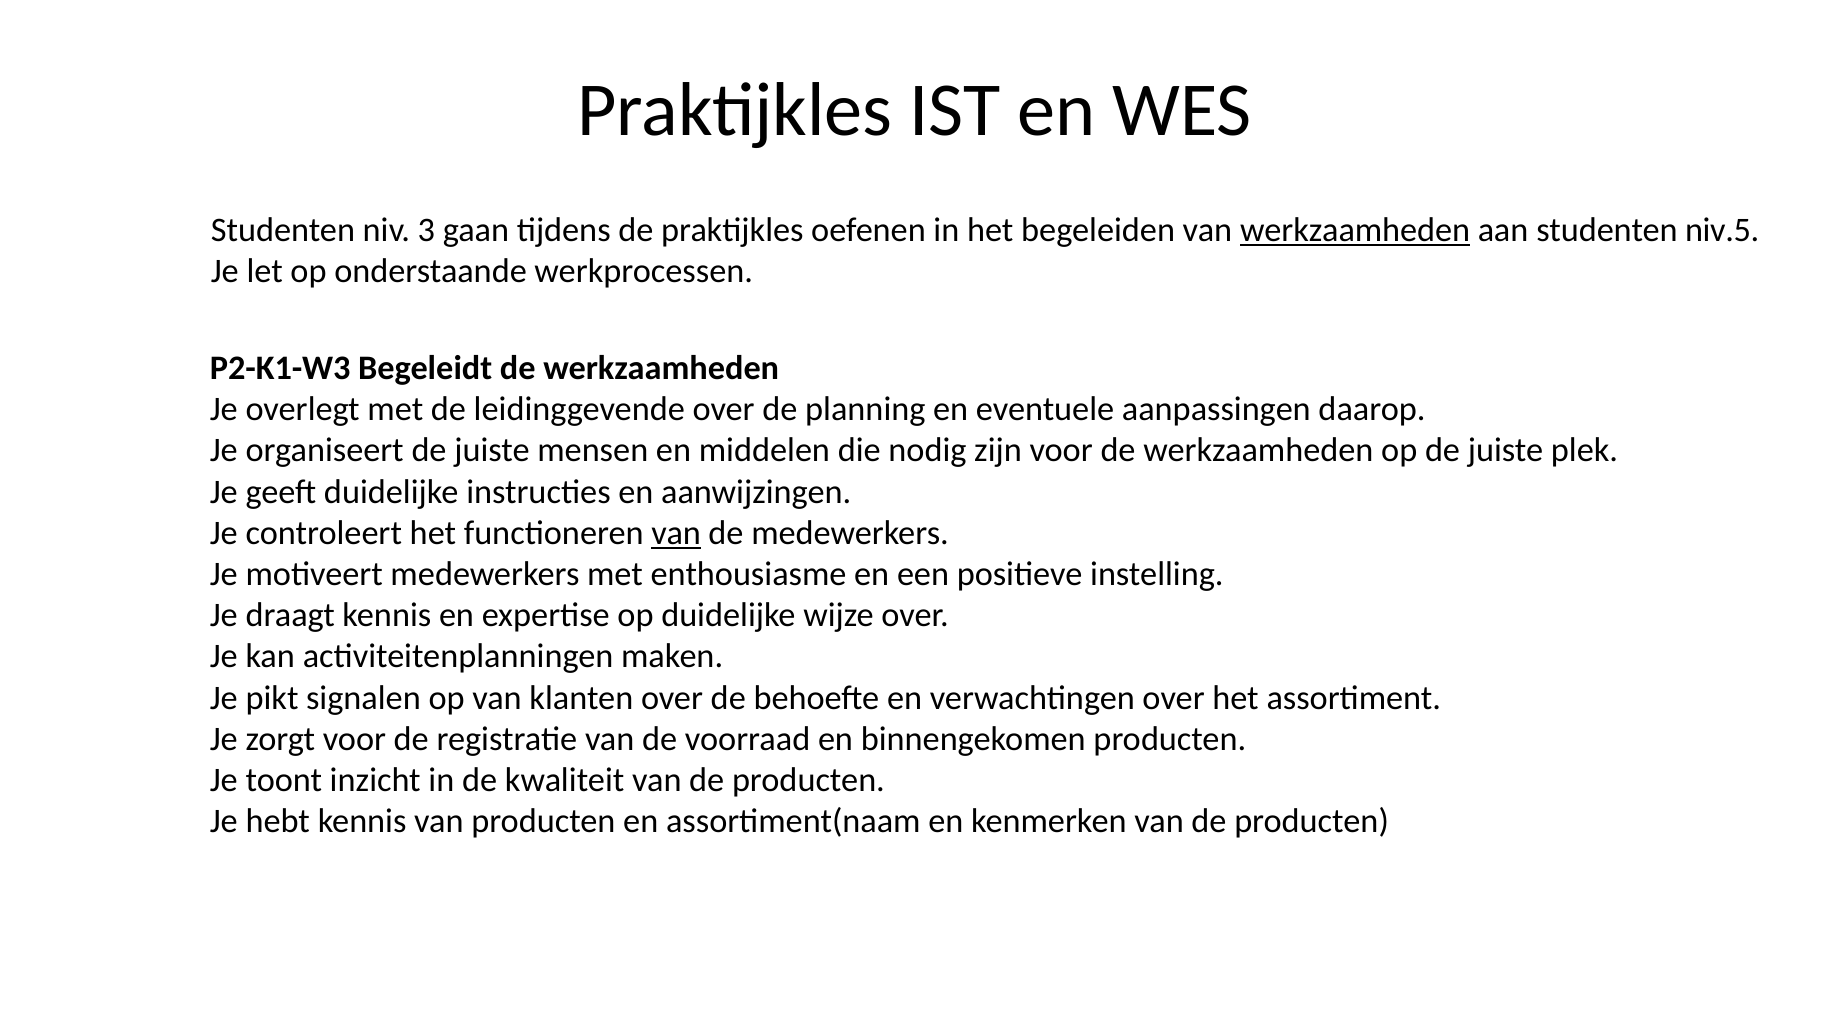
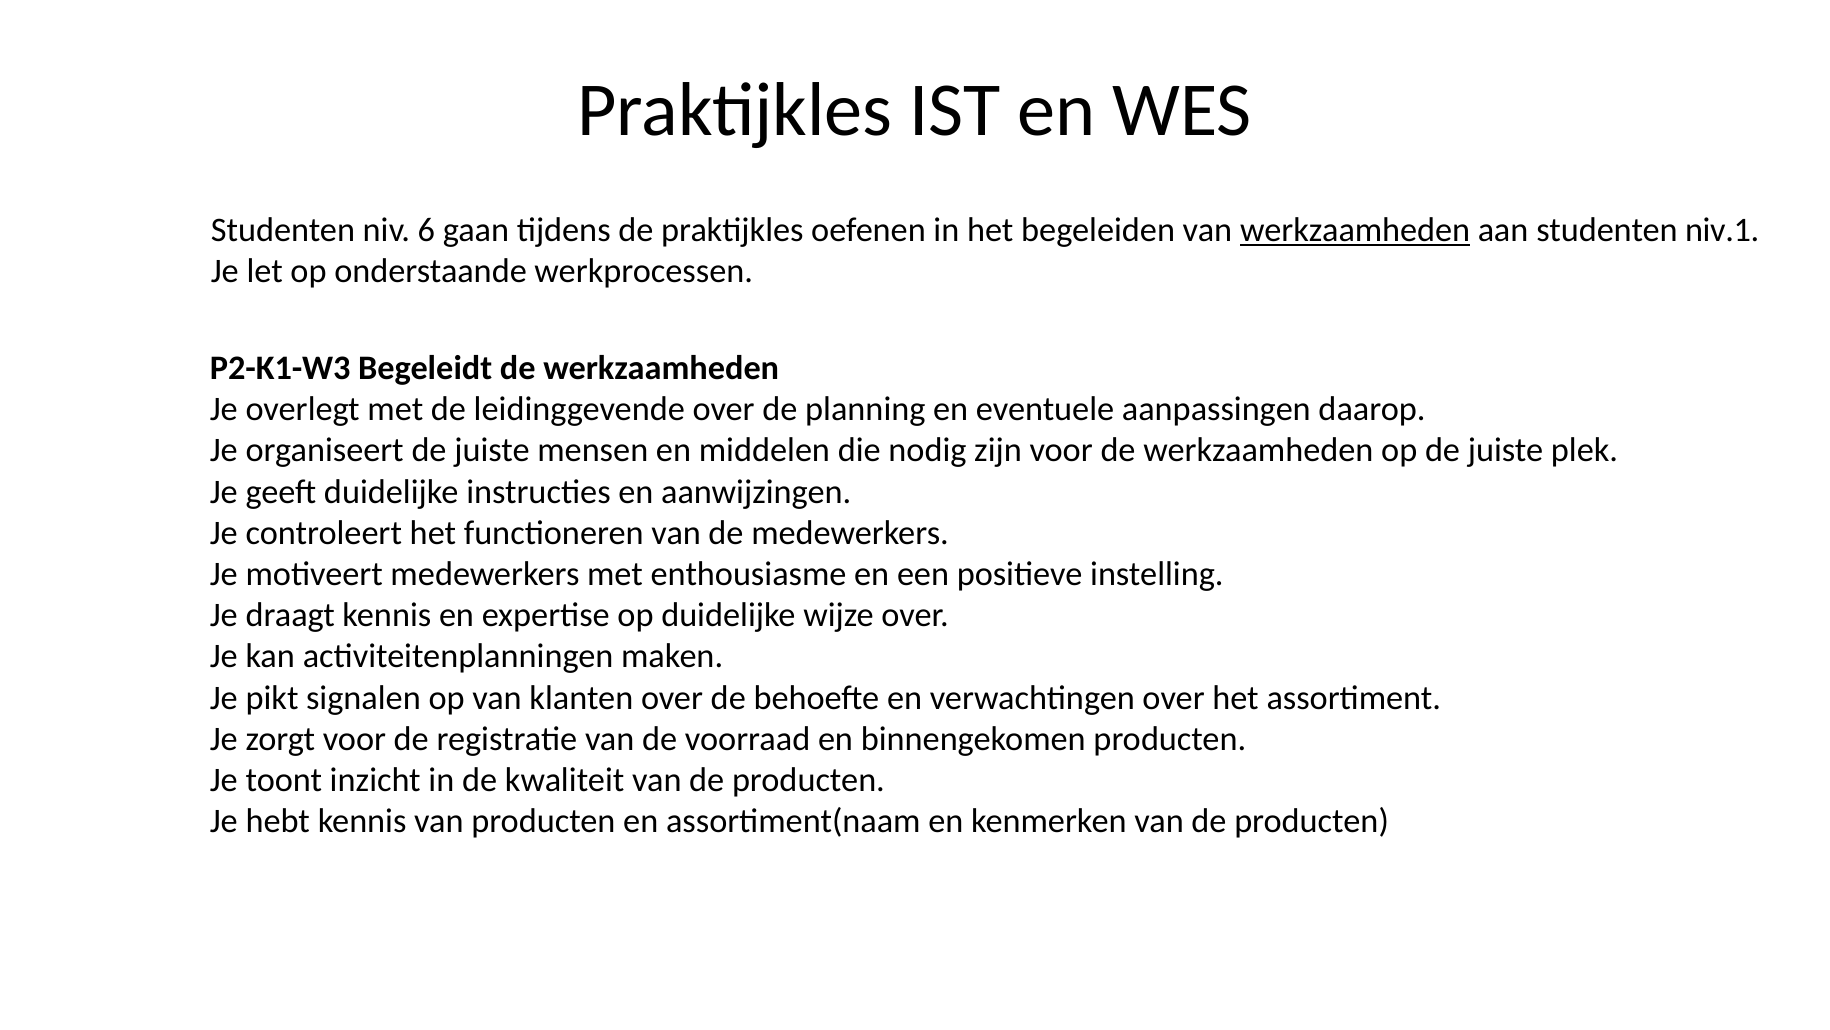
3: 3 -> 6
niv.5: niv.5 -> niv.1
van at (676, 533) underline: present -> none
